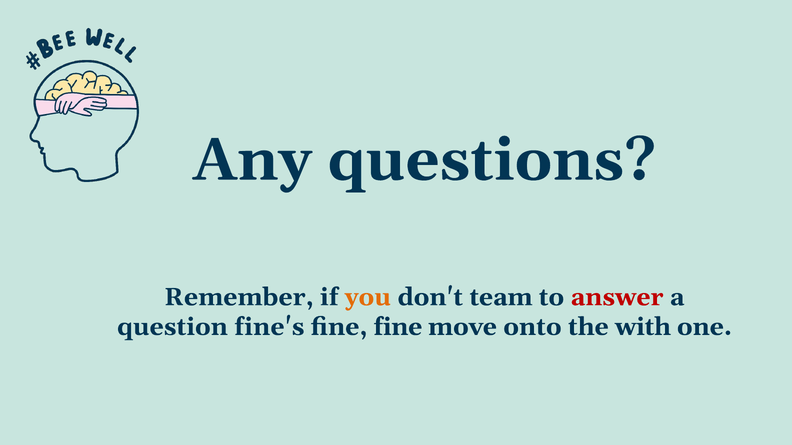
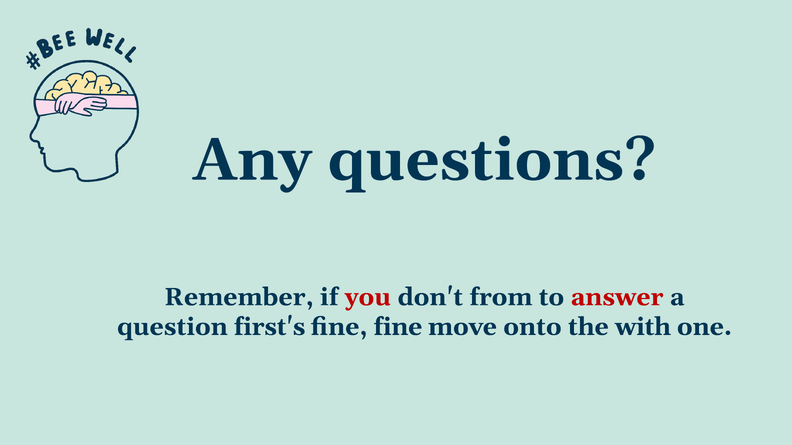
you colour: orange -> red
team: team -> from
fine's: fine's -> first's
